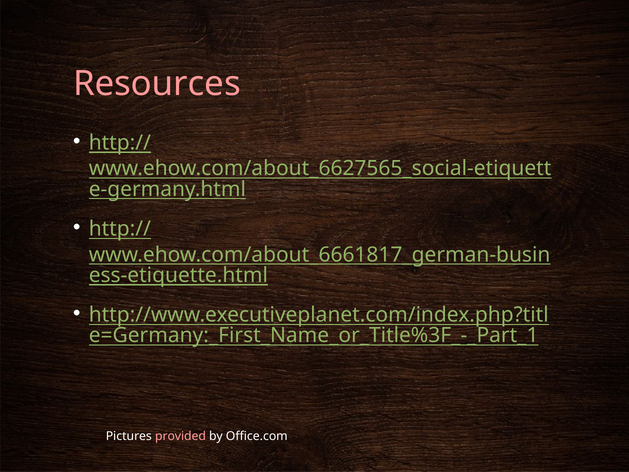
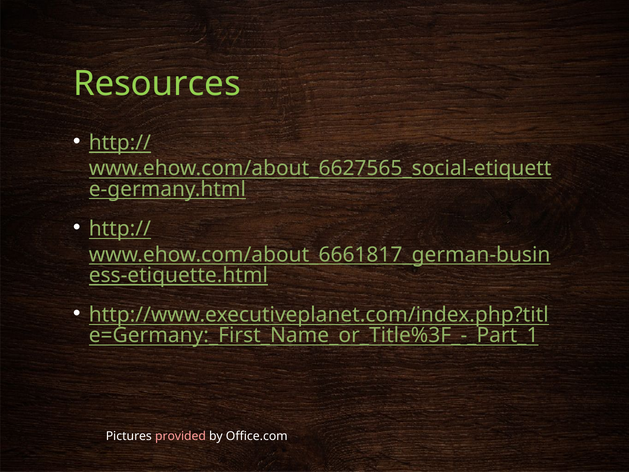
Resources colour: pink -> light green
